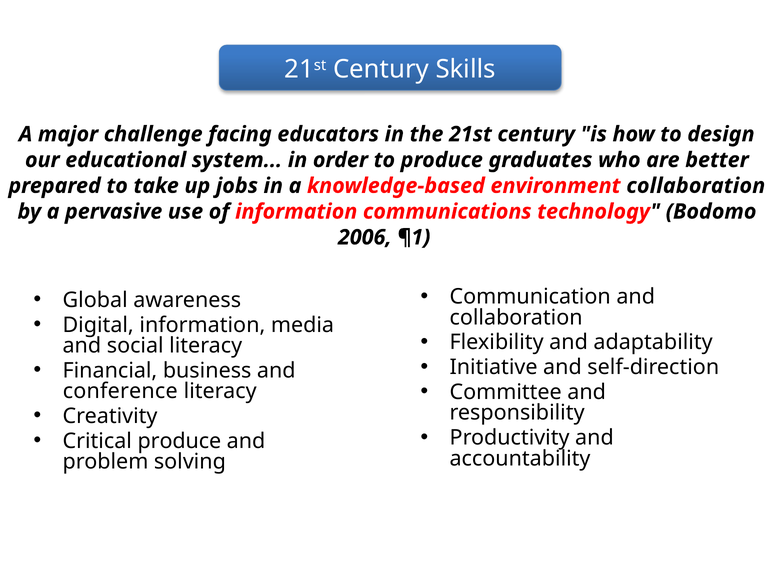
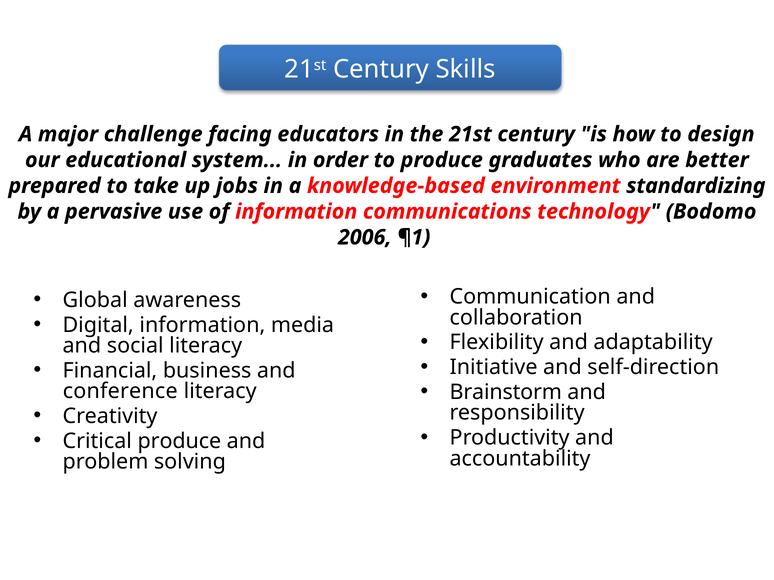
environment collaboration: collaboration -> standardizing
Committee: Committee -> Brainstorm
